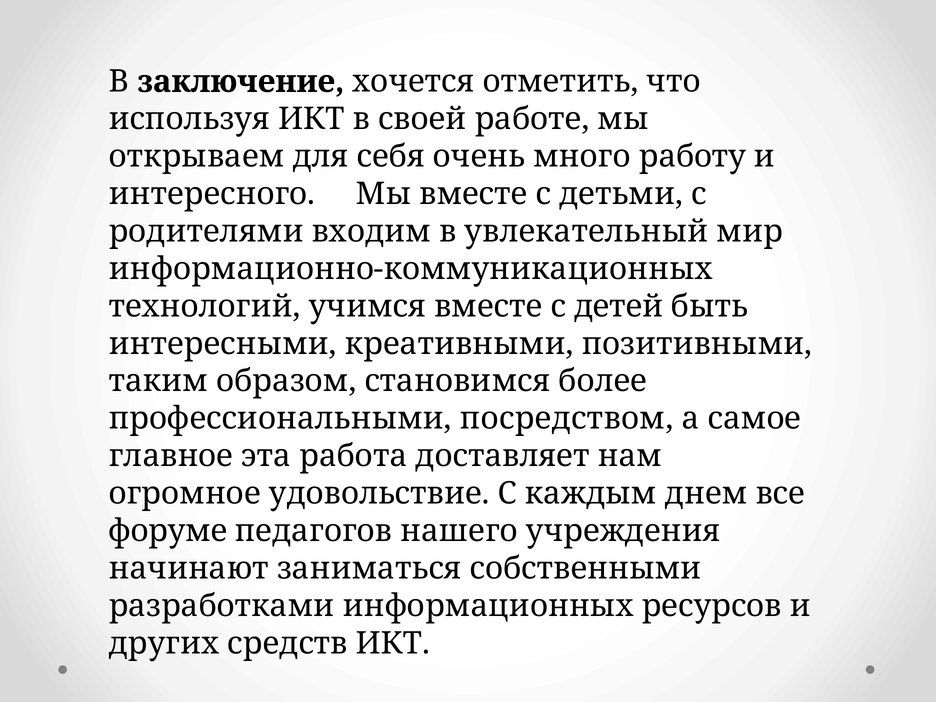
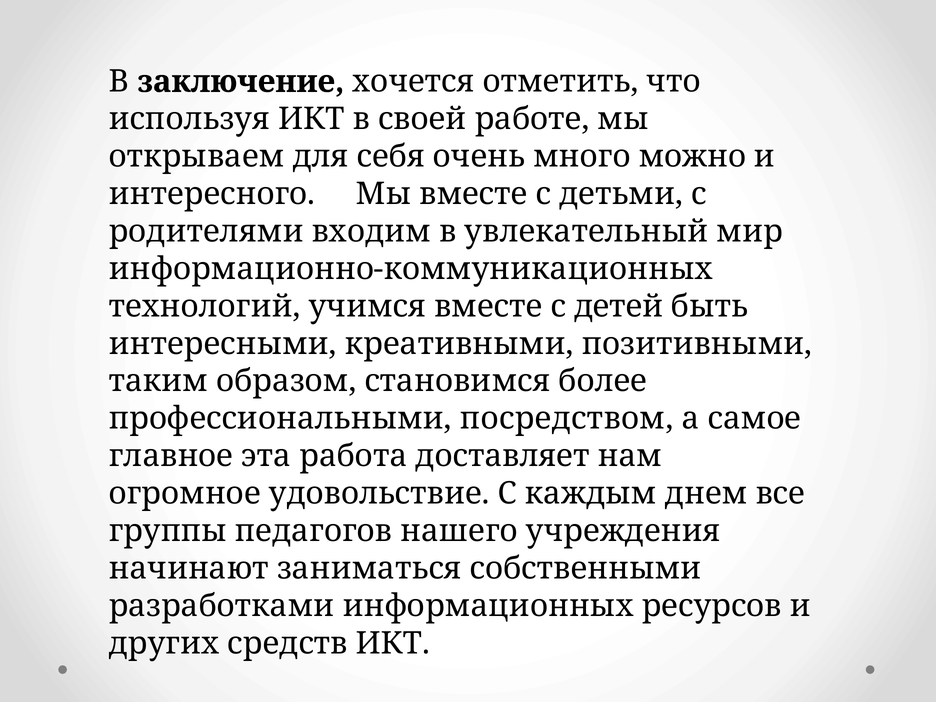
работу: работу -> можно
форуме: форуме -> группы
